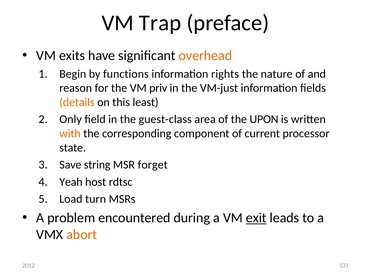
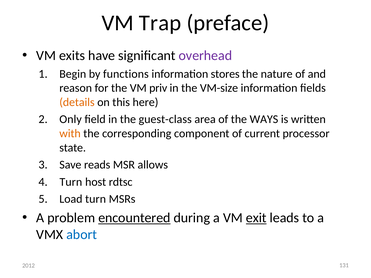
overhead colour: orange -> purple
rights: rights -> stores
VM-just: VM-just -> VM-size
least: least -> here
UPON: UPON -> WAYS
string: string -> reads
forget: forget -> allows
Yeah at (71, 182): Yeah -> Turn
encountered underline: none -> present
abort colour: orange -> blue
